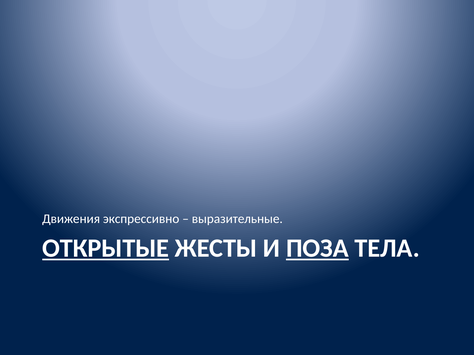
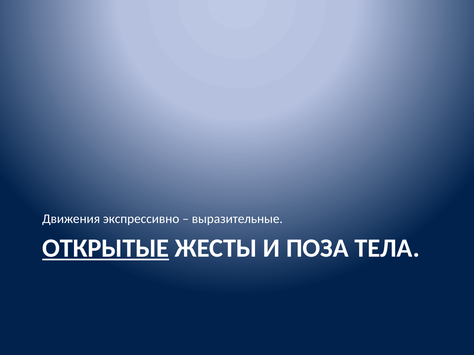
ПОЗА underline: present -> none
